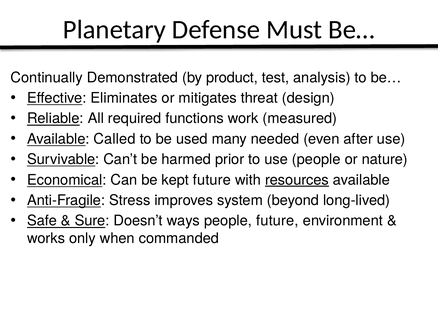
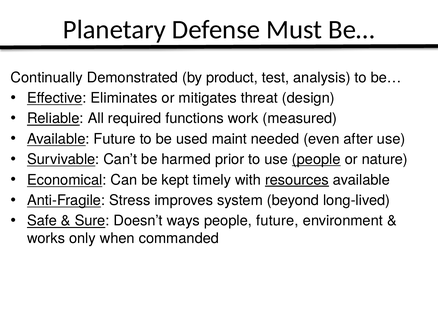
Available Called: Called -> Future
many: many -> maint
people at (316, 159) underline: none -> present
kept future: future -> timely
